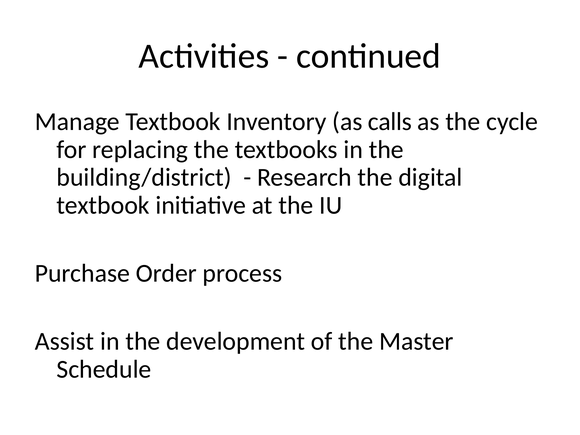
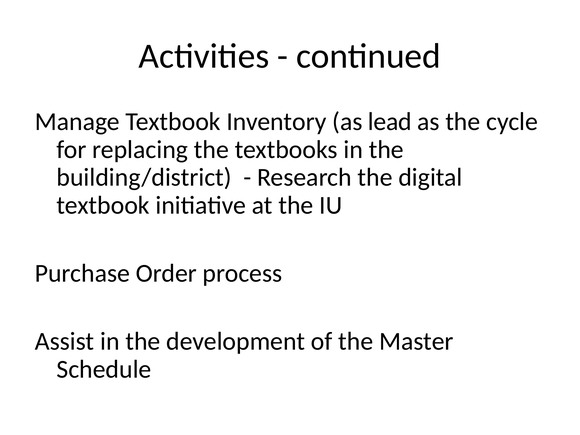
calls: calls -> lead
